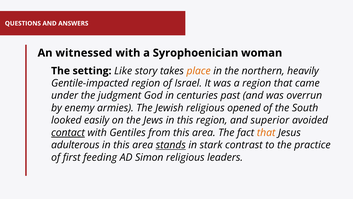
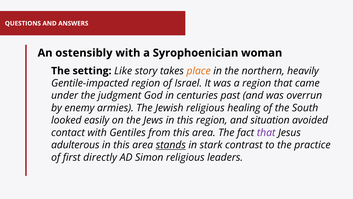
witnessed: witnessed -> ostensibly
opened: opened -> healing
superior: superior -> situation
contact underline: present -> none
that at (266, 133) colour: orange -> purple
feeding: feeding -> directly
